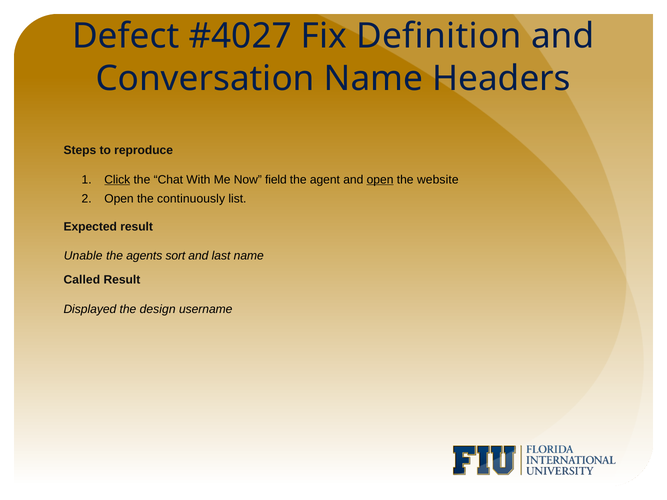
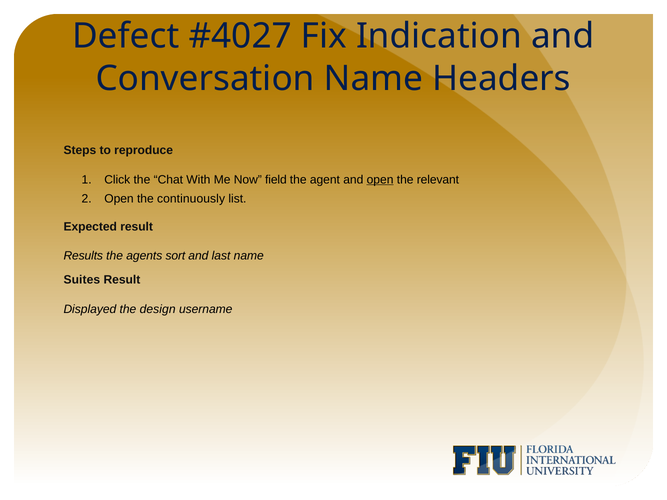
Definition: Definition -> Indication
Click underline: present -> none
website: website -> relevant
Unable: Unable -> Results
Called: Called -> Suites
